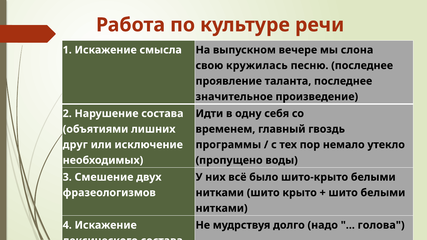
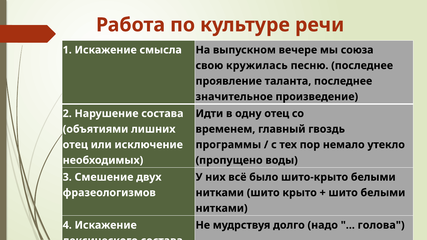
слона: слона -> союза
одну себя: себя -> отец
друг at (75, 145): друг -> отец
